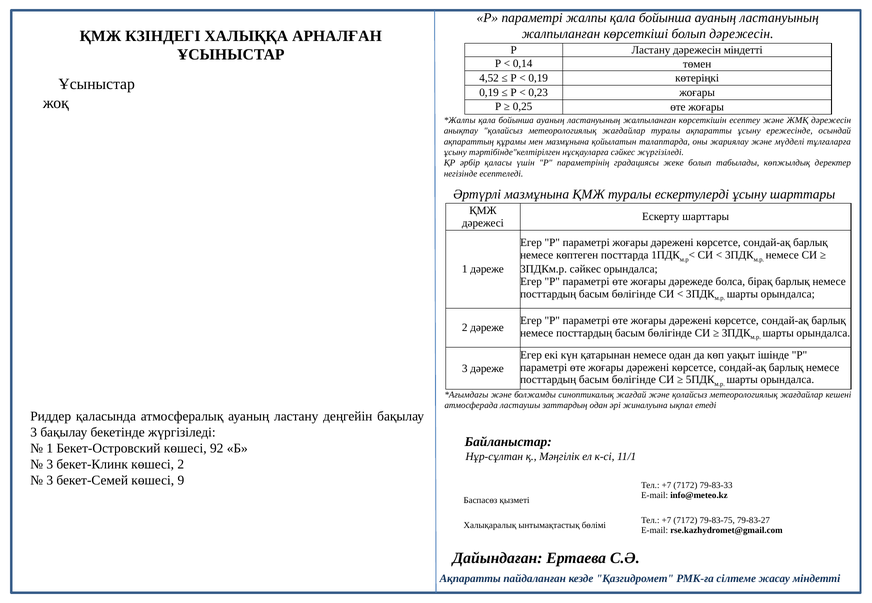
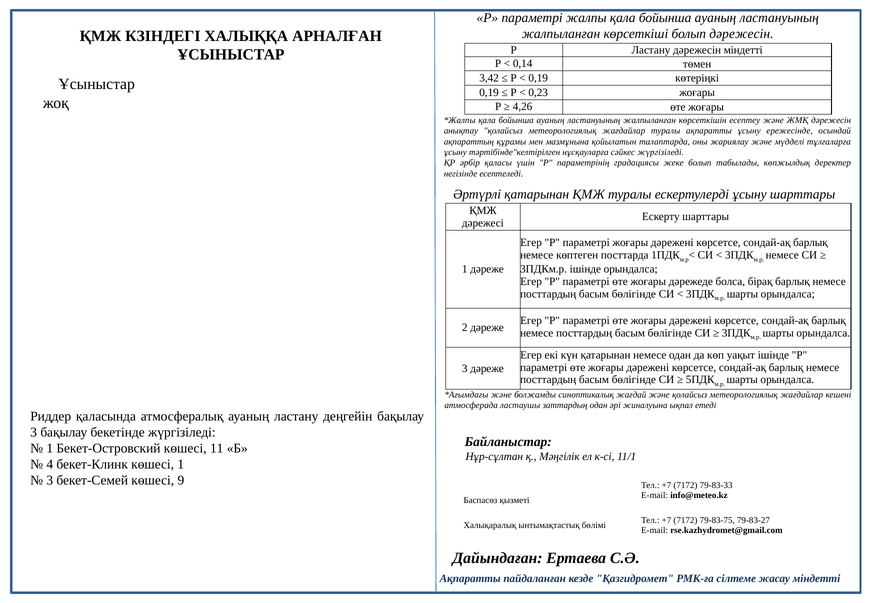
4,52: 4,52 -> 3,42
0,25: 0,25 -> 4,26
Әртүрлі мазмұнына: мазмұнына -> қатарынан
3ПДКм.р сәйкес: сәйкес -> ішінде
92: 92 -> 11
3 at (50, 465): 3 -> 4
көшесі 2: 2 -> 1
